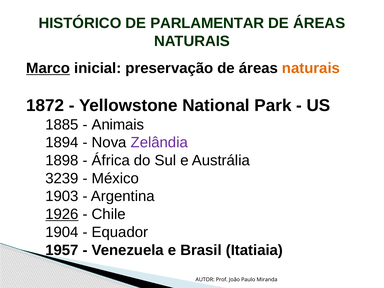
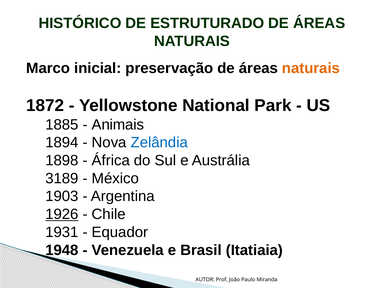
PARLAMENTAR: PARLAMENTAR -> ESTRUTURADO
Marco underline: present -> none
Zelândia colour: purple -> blue
3239: 3239 -> 3189
1904: 1904 -> 1931
1957: 1957 -> 1948
